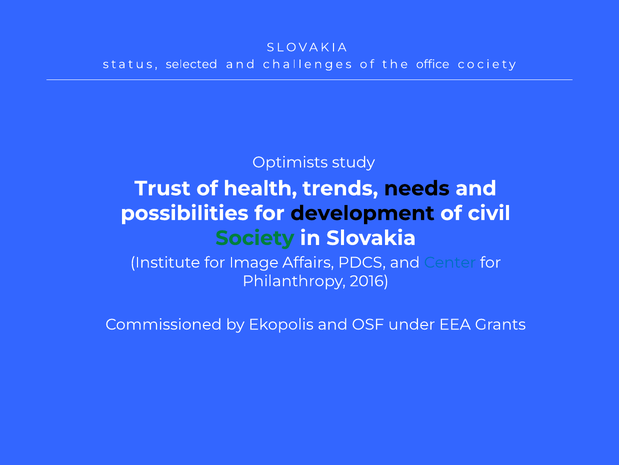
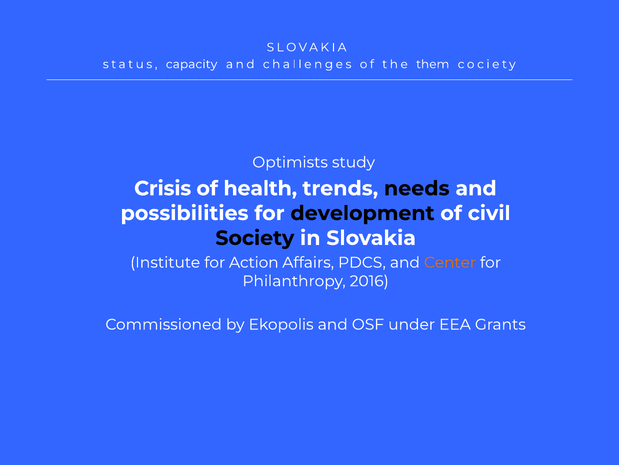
selected: selected -> capacity
office: office -> them
Trust: Trust -> Crisis
Society colour: green -> black
Image: Image -> Action
Center colour: blue -> orange
